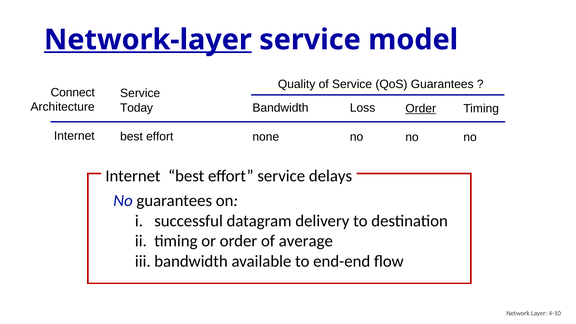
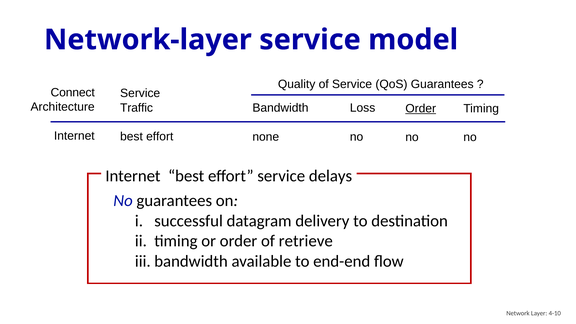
Network-layer underline: present -> none
Today: Today -> Traffic
average: average -> retrieve
